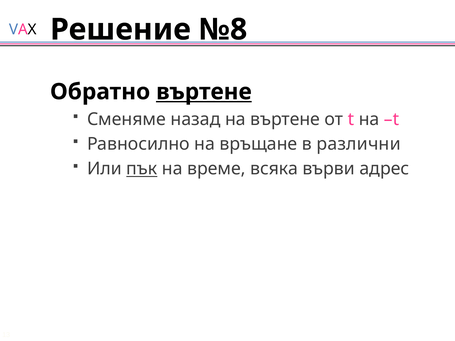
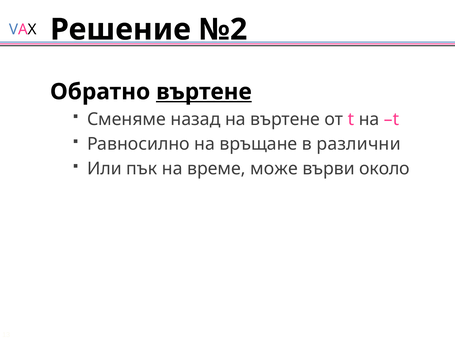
№8: №8 -> №2
пък underline: present -> none
всяка: всяка -> може
адрес: адрес -> около
